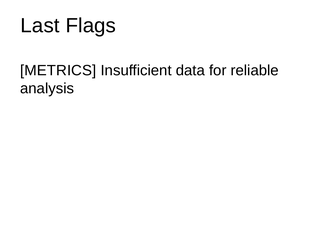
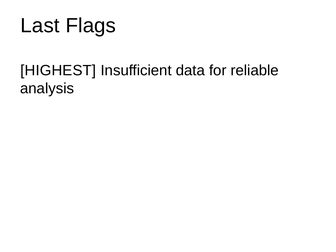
METRICS: METRICS -> HIGHEST
